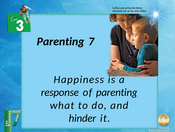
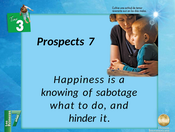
Parenting at (61, 41): Parenting -> Prospects
response: response -> knowing
of parenting: parenting -> sabotage
